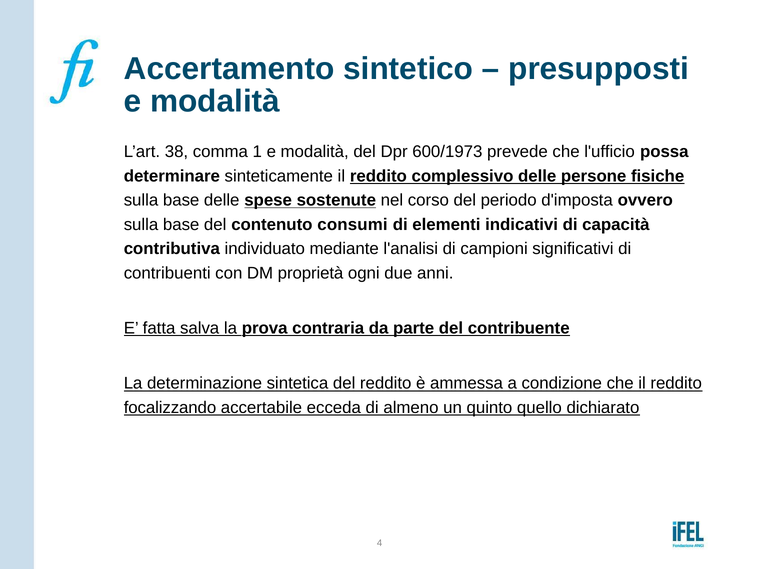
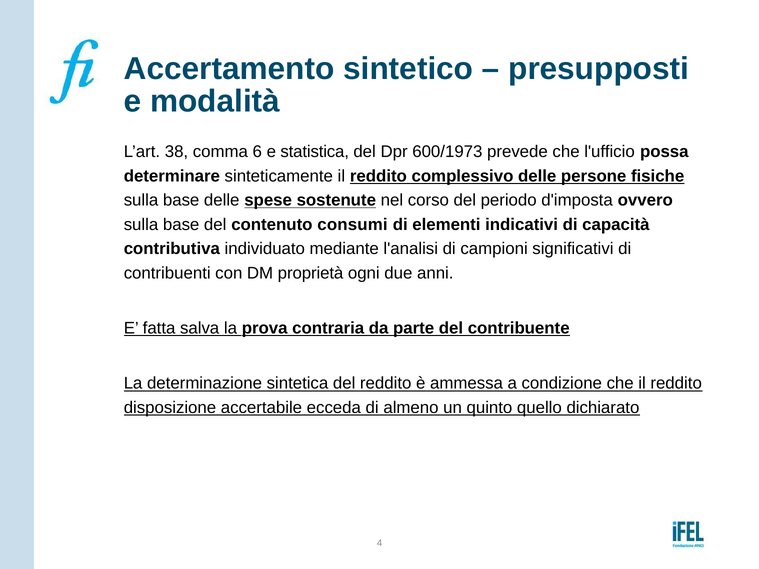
1: 1 -> 6
modalità at (315, 152): modalità -> statistica
focalizzando: focalizzando -> disposizione
